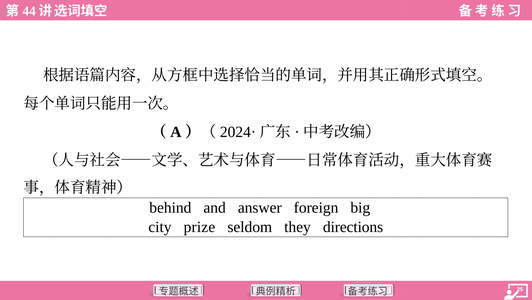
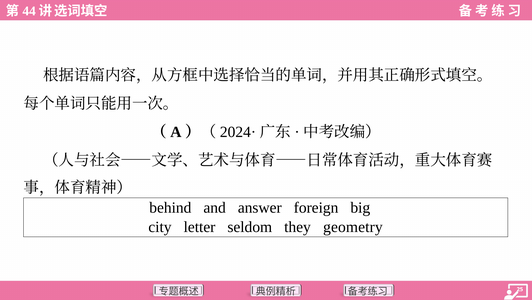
prize: prize -> letter
directions: directions -> geometry
